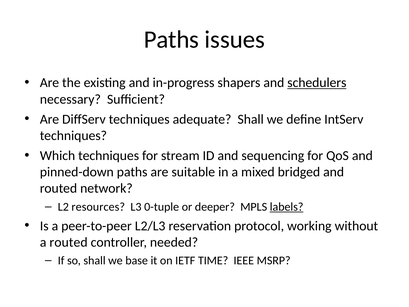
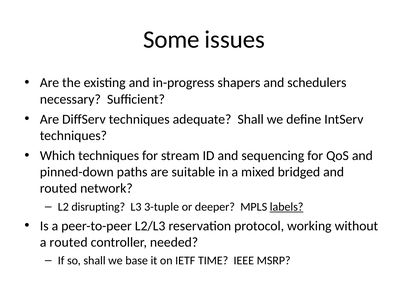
Paths at (171, 40): Paths -> Some
schedulers underline: present -> none
resources: resources -> disrupting
0-tuple: 0-tuple -> 3-tuple
